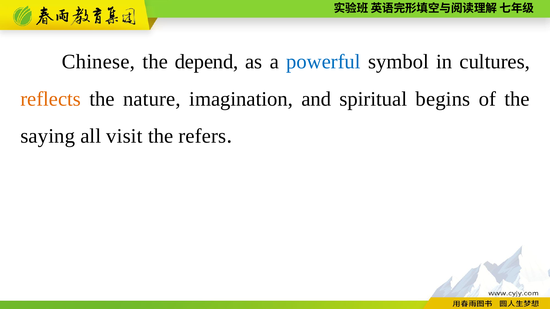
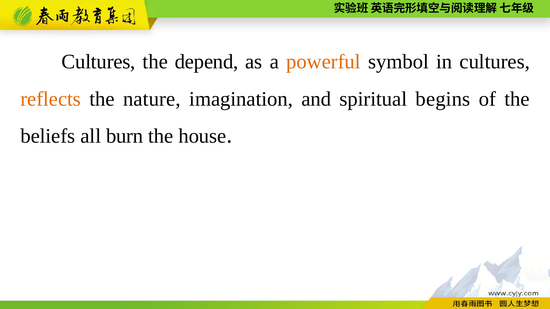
Chinese at (98, 62): Chinese -> Cultures
powerful colour: blue -> orange
saying: saying -> beliefs
visit: visit -> burn
refers: refers -> house
